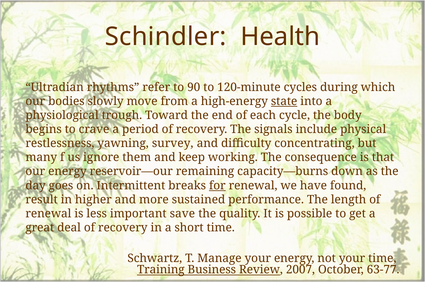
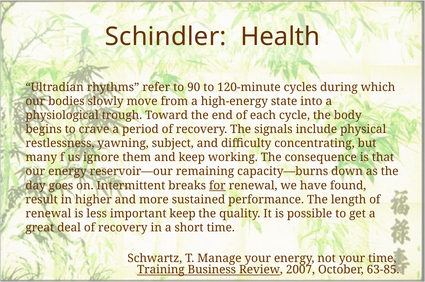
state underline: present -> none
survey: survey -> subject
important save: save -> keep
63-77: 63-77 -> 63-85
